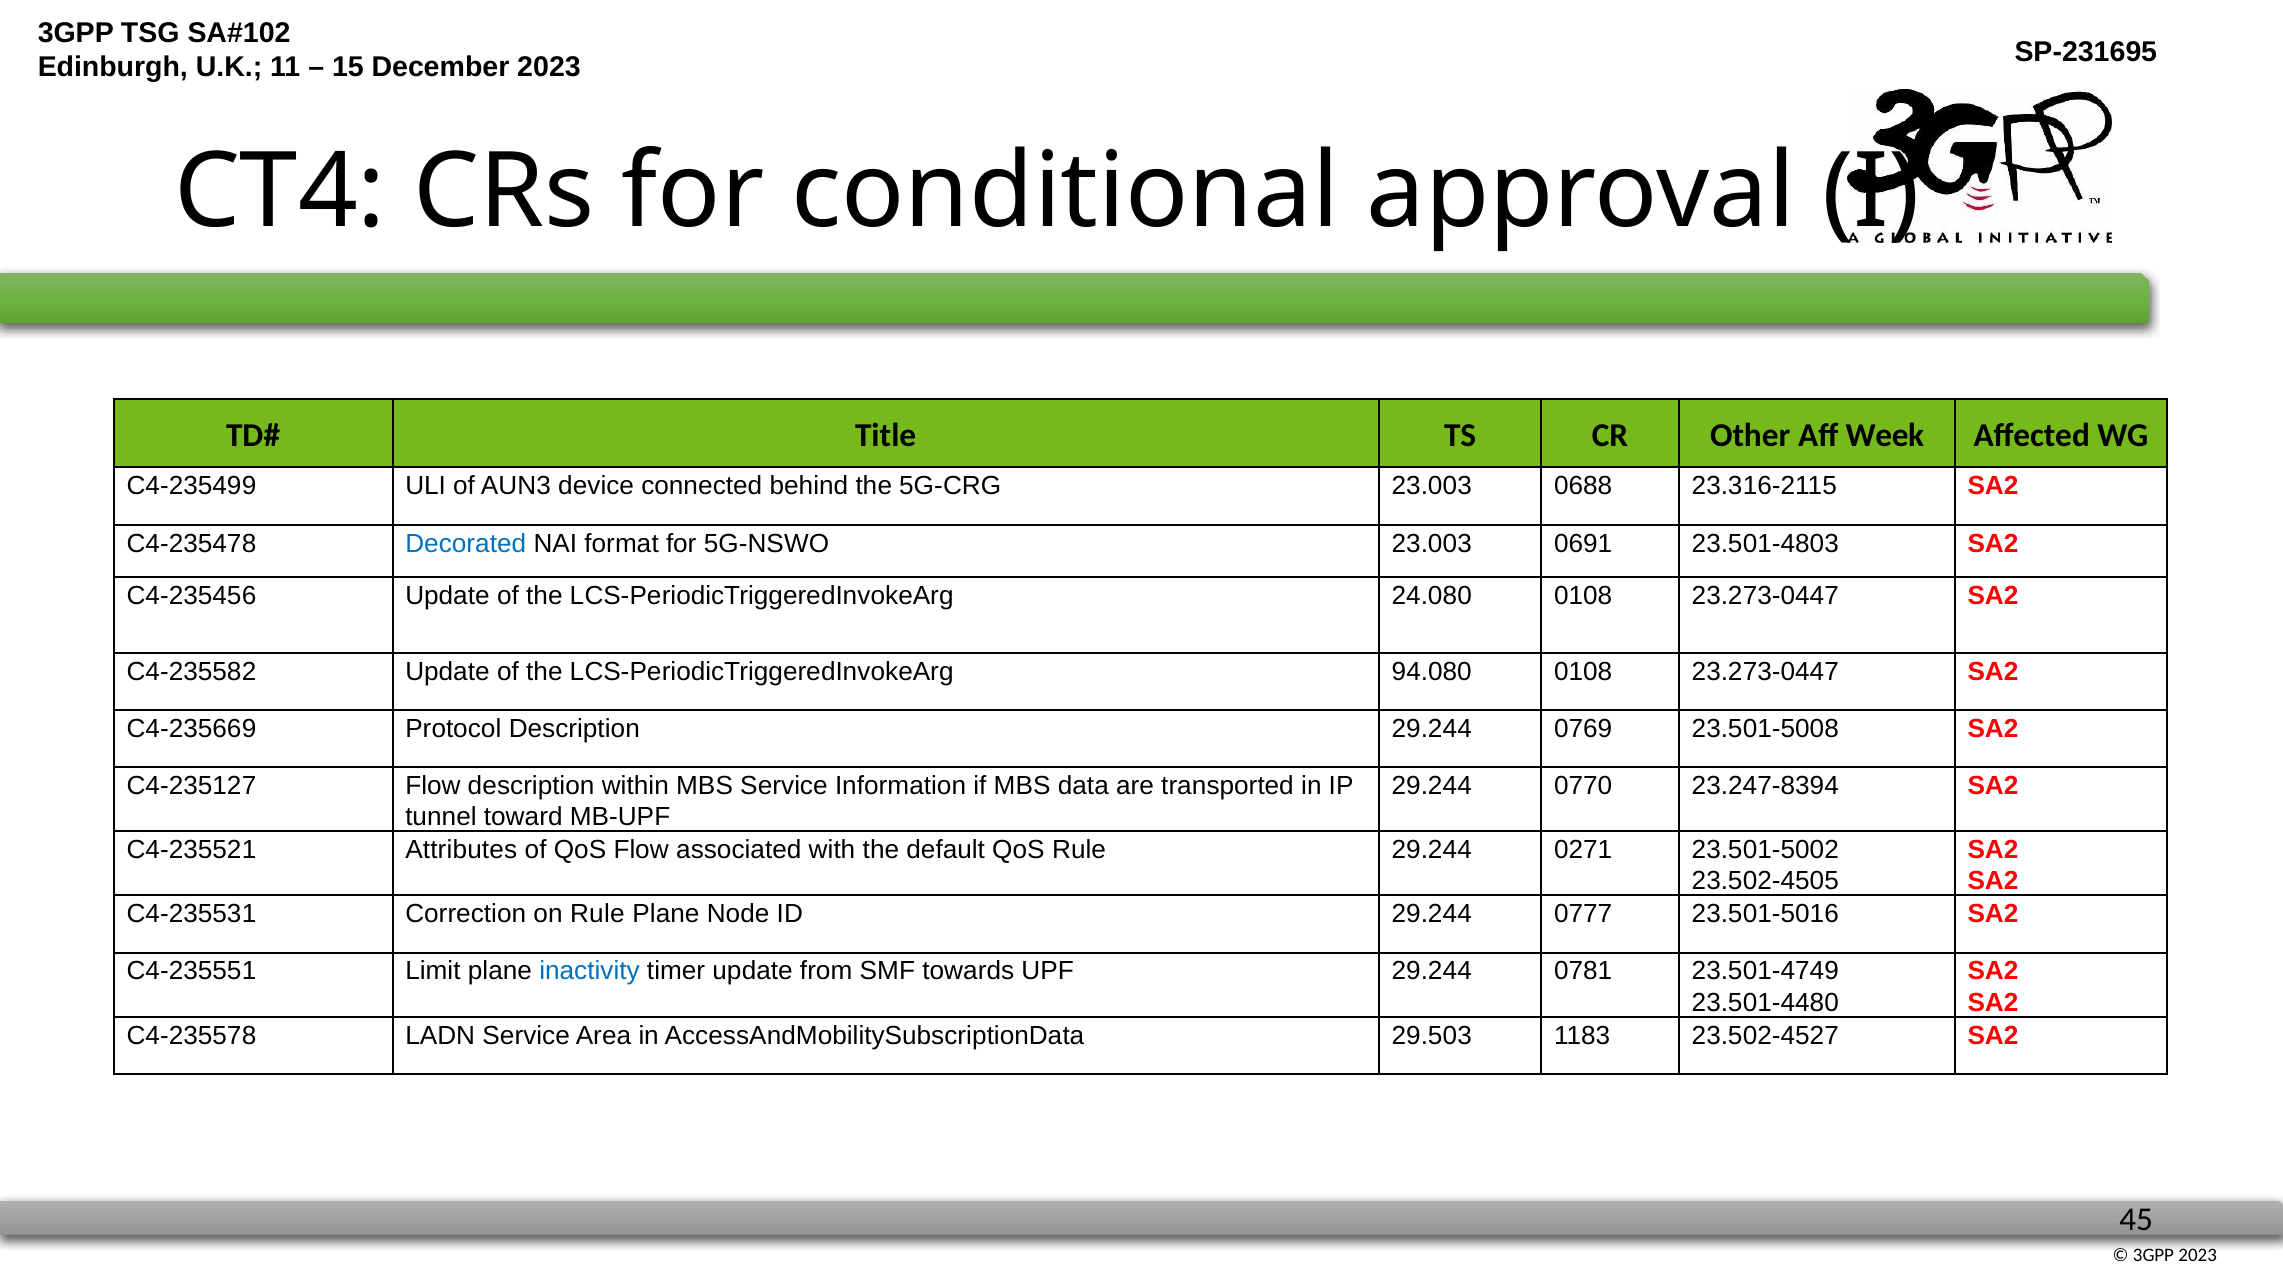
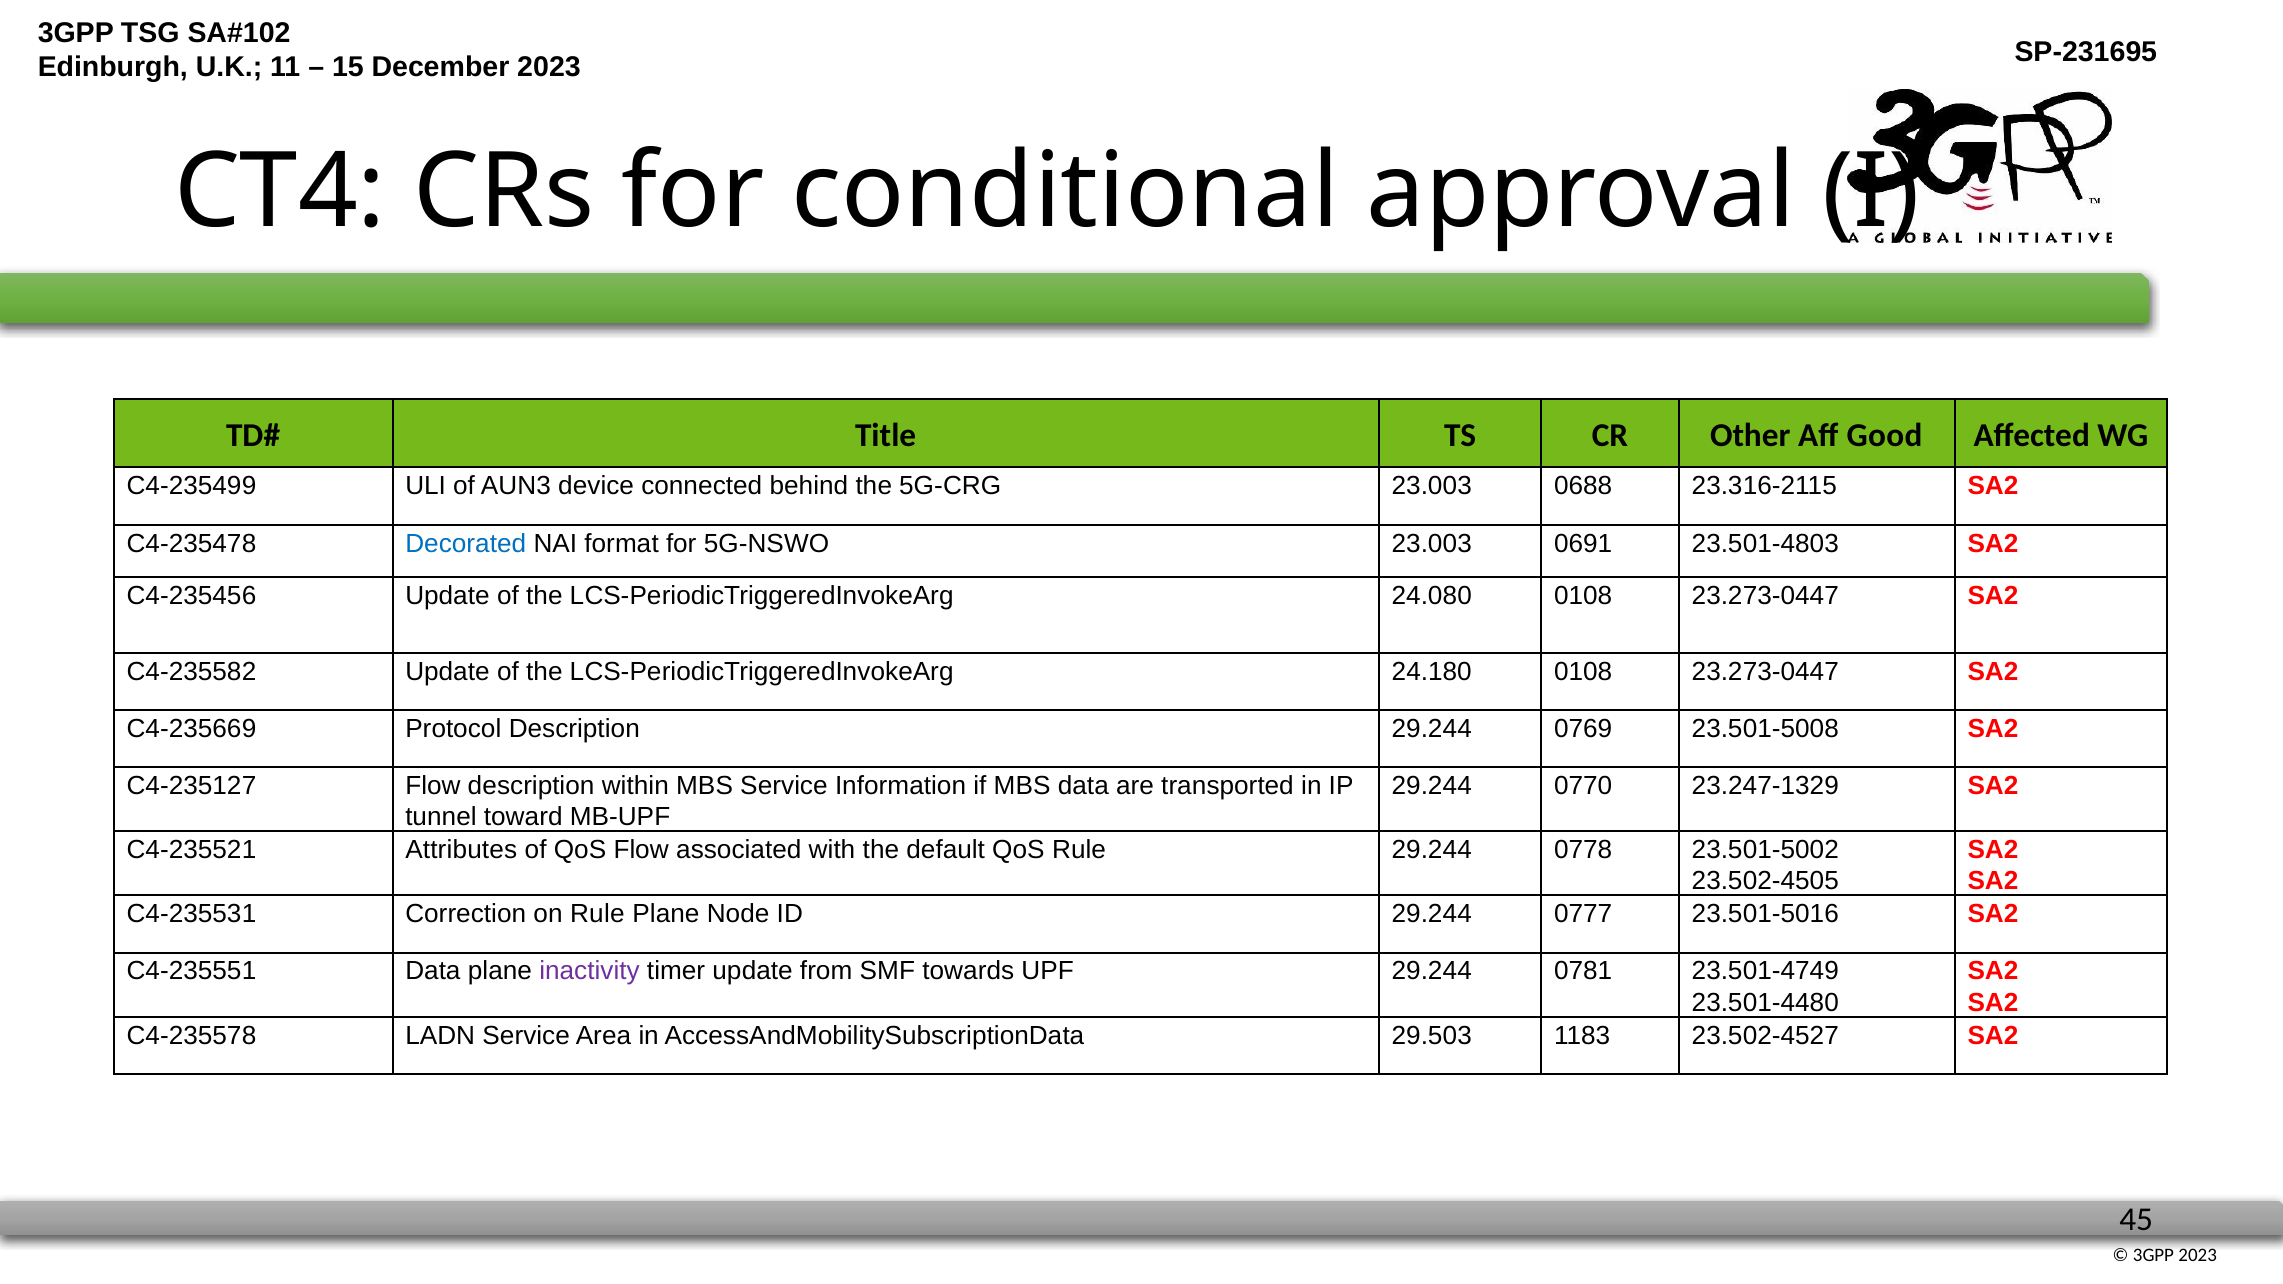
Week: Week -> Good
94.080: 94.080 -> 24.180
23.247-8394: 23.247-8394 -> 23.247-1329
0271: 0271 -> 0778
C4-235551 Limit: Limit -> Data
inactivity colour: blue -> purple
